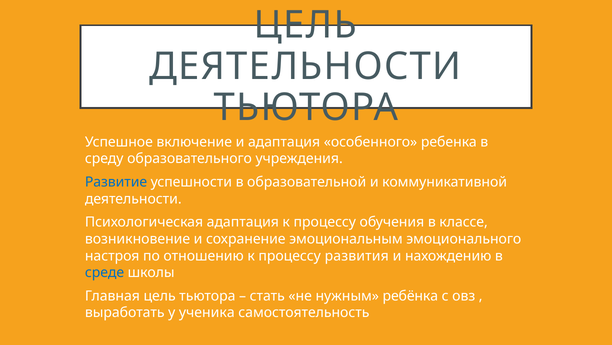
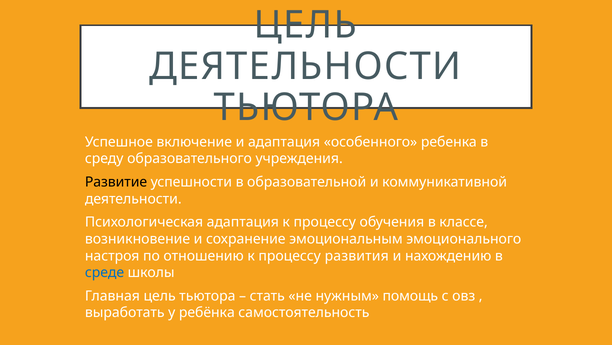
Развитие colour: blue -> black
ребёнка: ребёнка -> помощь
ученика: ученика -> ребёнка
